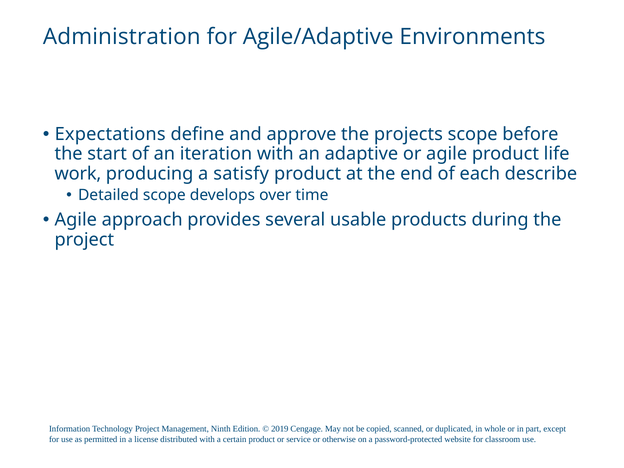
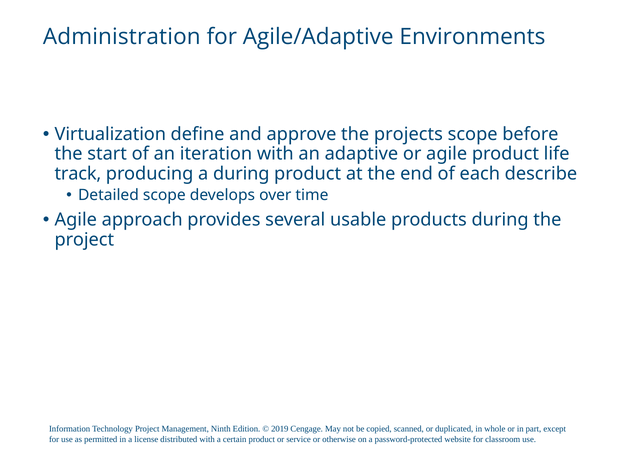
Expectations: Expectations -> Virtualization
work: work -> track
a satisfy: satisfy -> during
